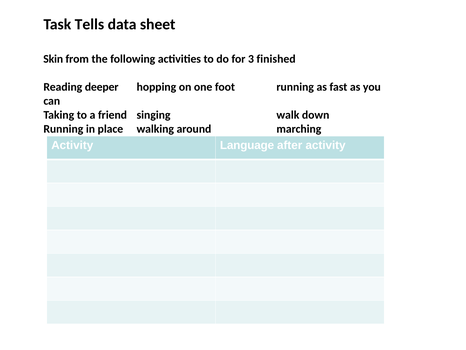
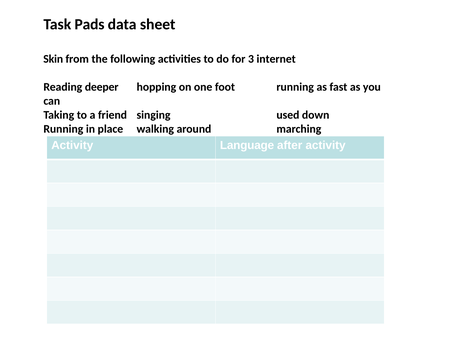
Tells: Tells -> Pads
finished: finished -> internet
walk: walk -> used
